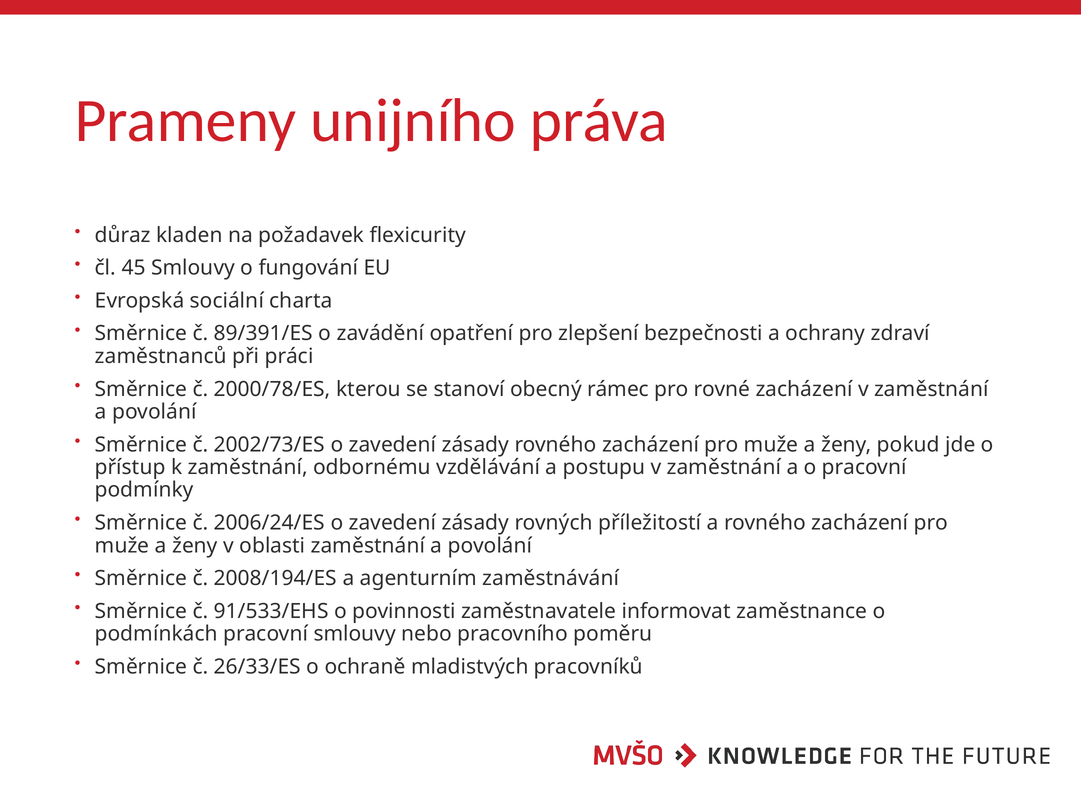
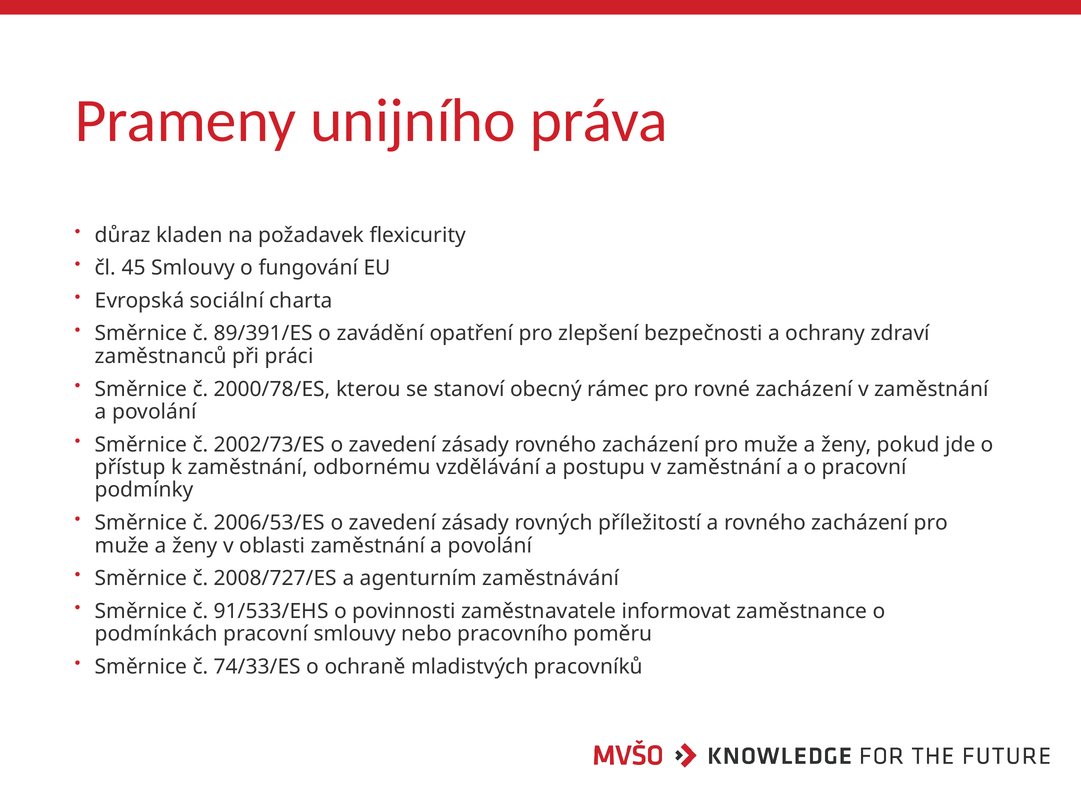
2006/24/ES: 2006/24/ES -> 2006/53/ES
2008/194/ES: 2008/194/ES -> 2008/727/ES
26/33/ES: 26/33/ES -> 74/33/ES
